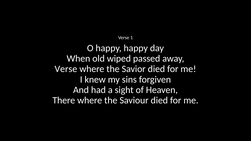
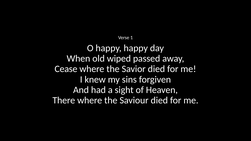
Verse at (66, 69): Verse -> Cease
